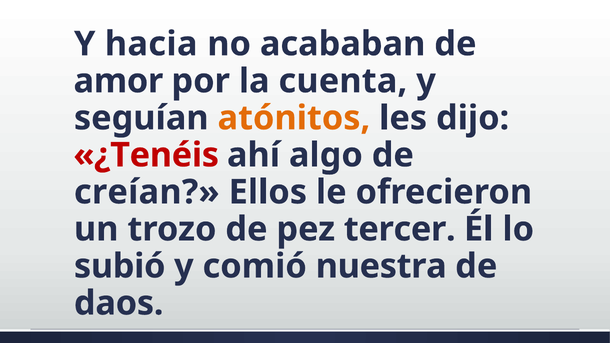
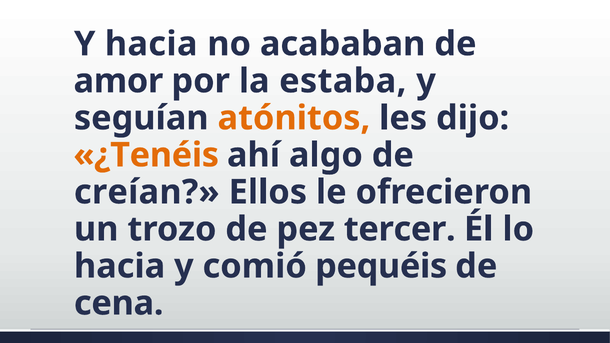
cuenta: cuenta -> estaba
¿Tenéis colour: red -> orange
subió at (120, 266): subió -> hacia
nuestra: nuestra -> pequéis
daos: daos -> cena
